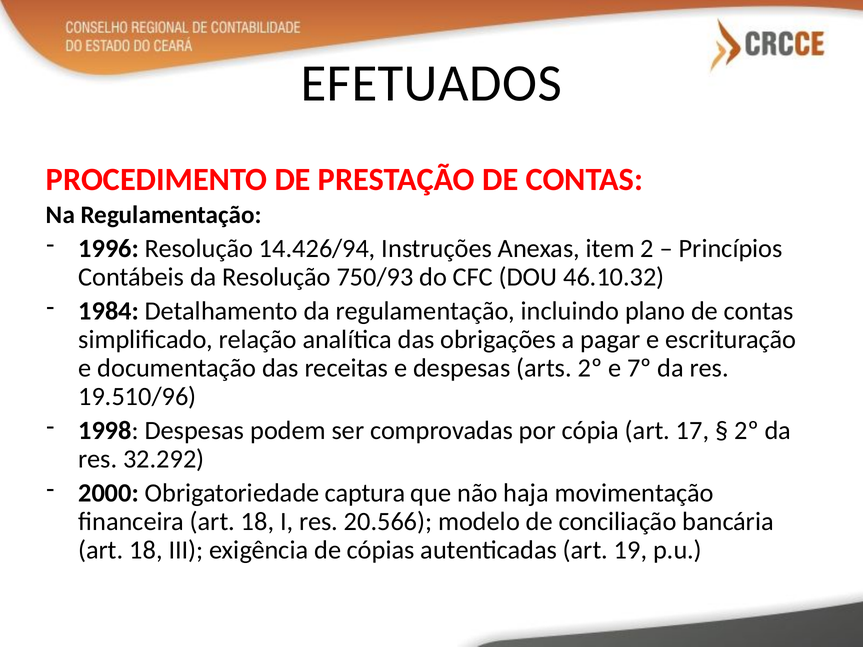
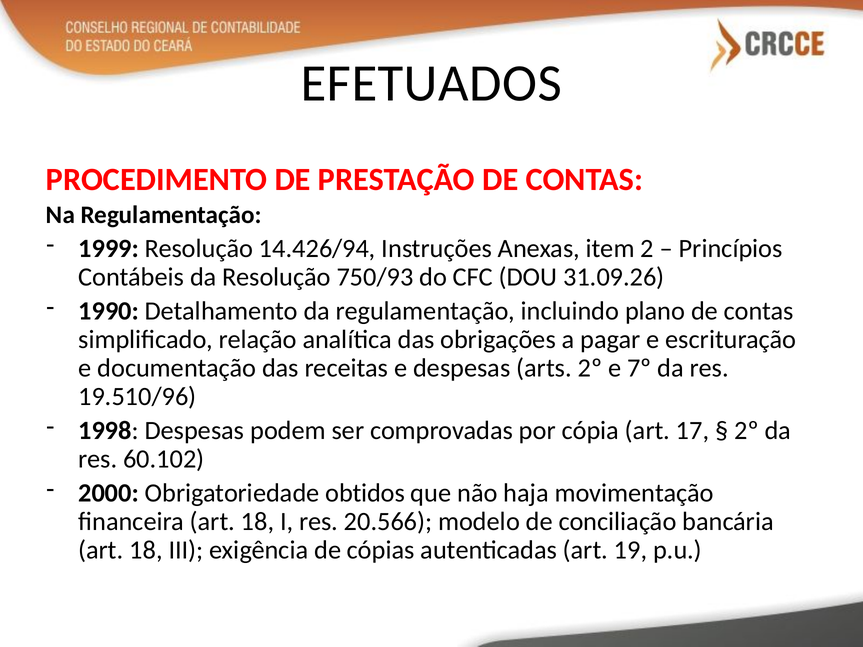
1996: 1996 -> 1999
46.10.32: 46.10.32 -> 31.09.26
1984: 1984 -> 1990
32.292: 32.292 -> 60.102
captura: captura -> obtidos
